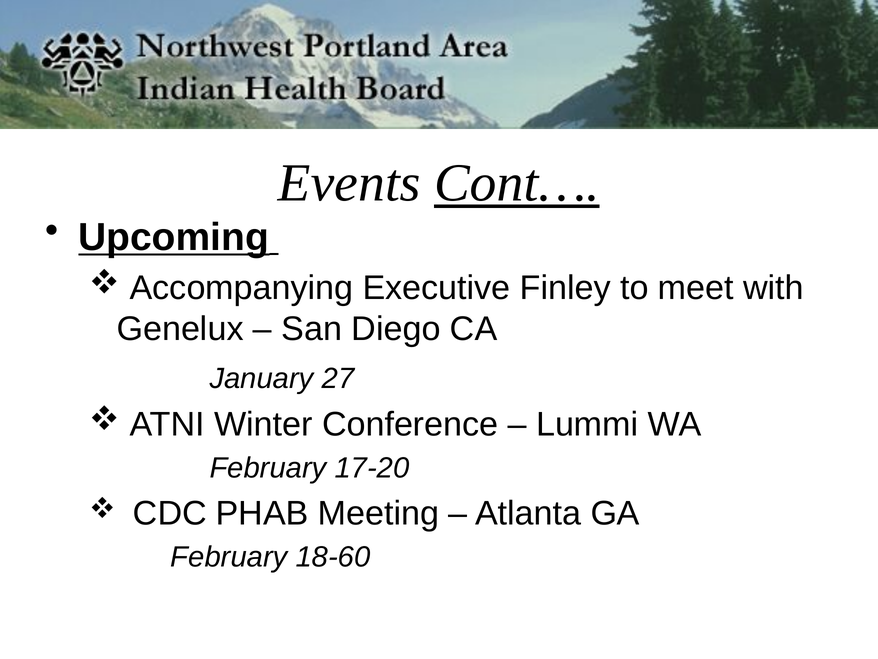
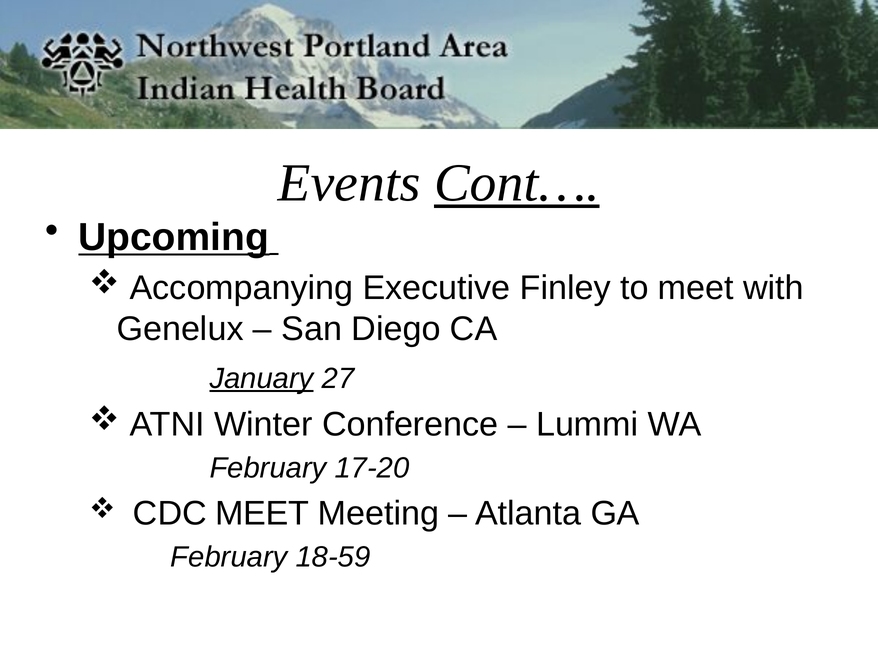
January underline: none -> present
CDC PHAB: PHAB -> MEET
18-60: 18-60 -> 18-59
